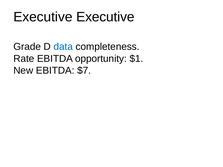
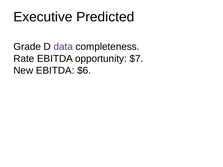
Executive Executive: Executive -> Predicted
data colour: blue -> purple
$1: $1 -> $7
$7: $7 -> $6
